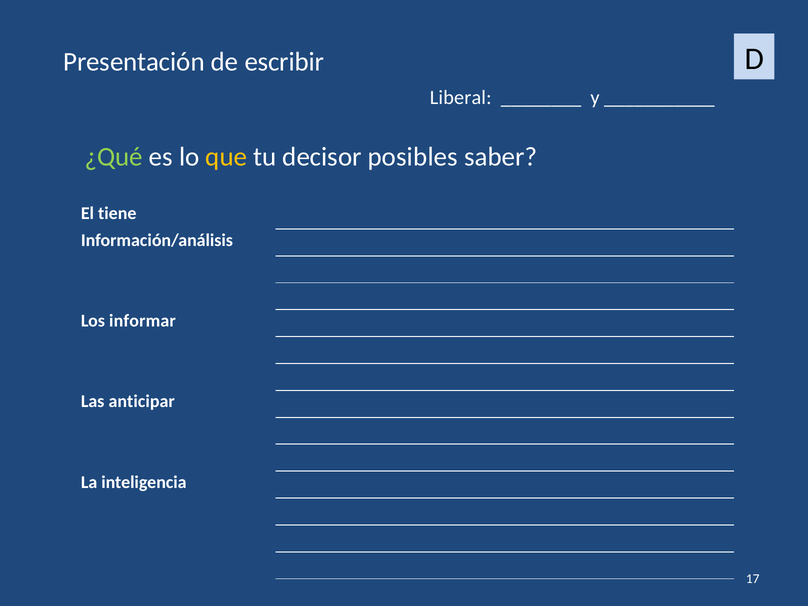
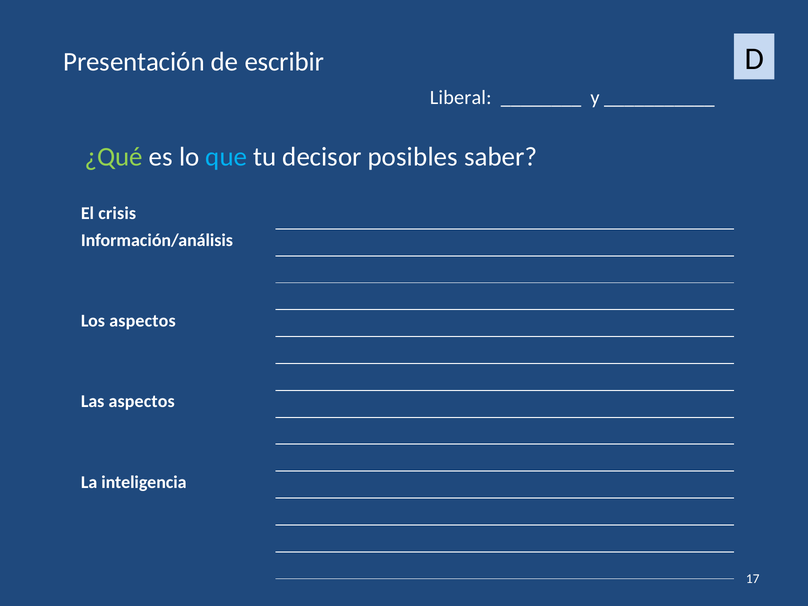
que colour: yellow -> light blue
tiene: tiene -> crisis
Los informar: informar -> aspectos
Las anticipar: anticipar -> aspectos
